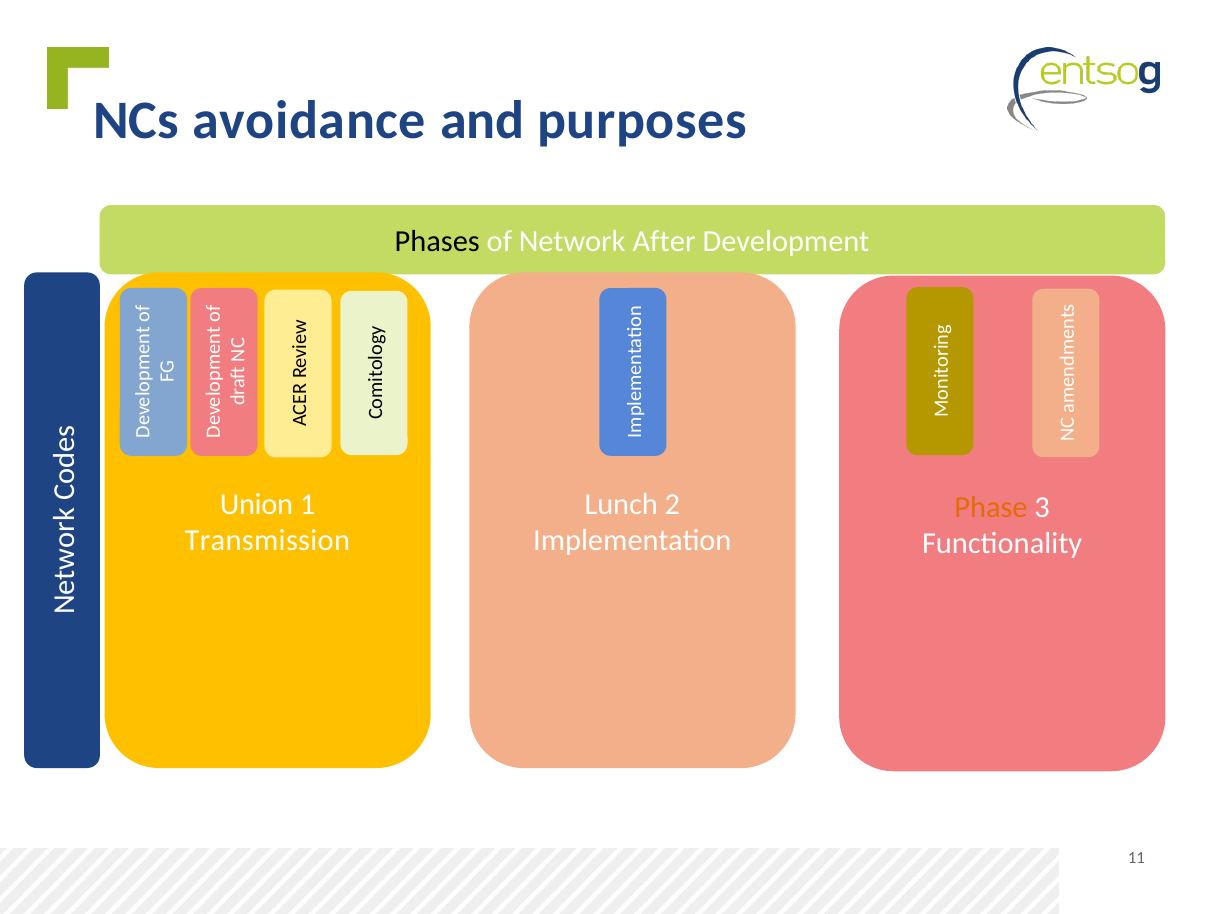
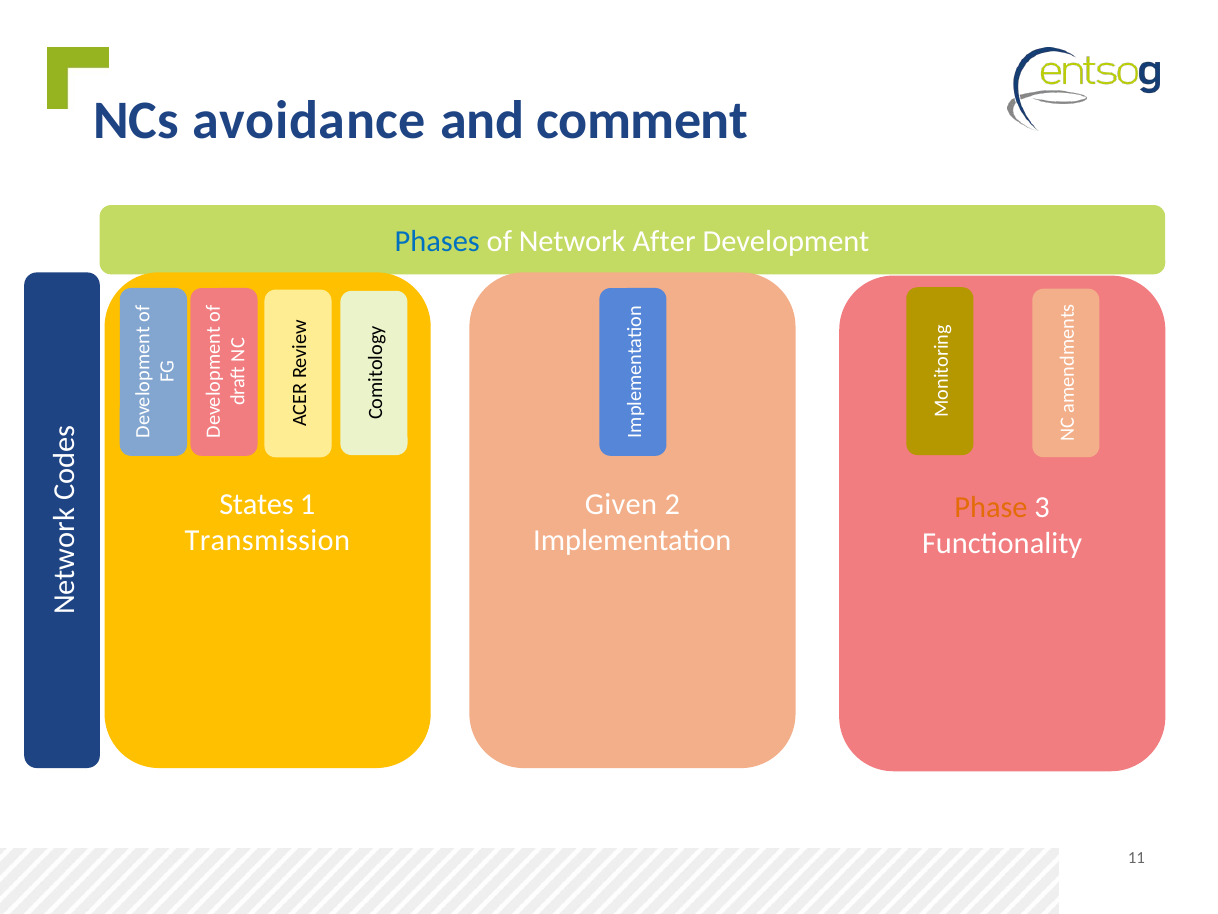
purposes: purposes -> comment
Phases colour: black -> blue
Union: Union -> States
Lunch: Lunch -> Given
